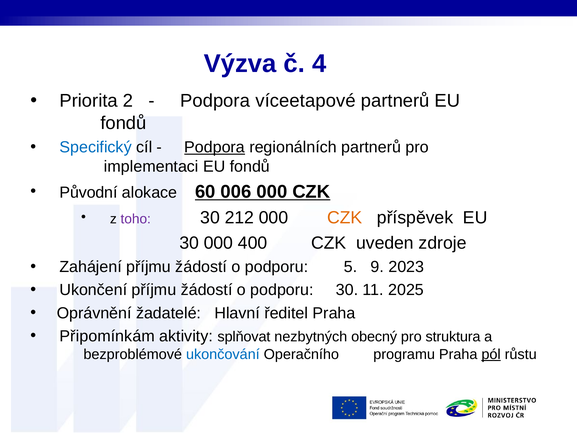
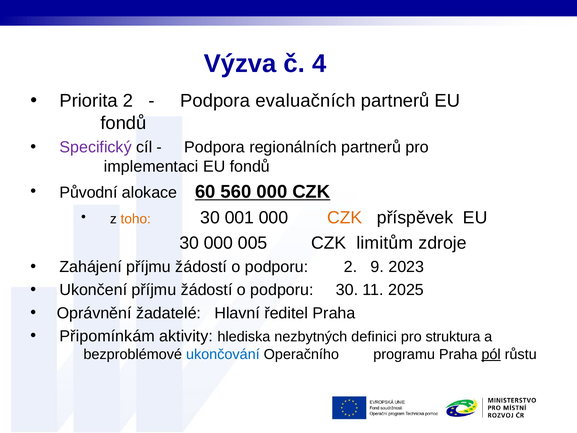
víceetapové: víceetapové -> evaluačních
Specifický colour: blue -> purple
Podpora at (215, 147) underline: present -> none
006: 006 -> 560
toho colour: purple -> orange
212: 212 -> 001
400: 400 -> 005
uveden: uveden -> limitům
podporu 5: 5 -> 2
splňovat: splňovat -> hlediska
obecný: obecný -> definici
